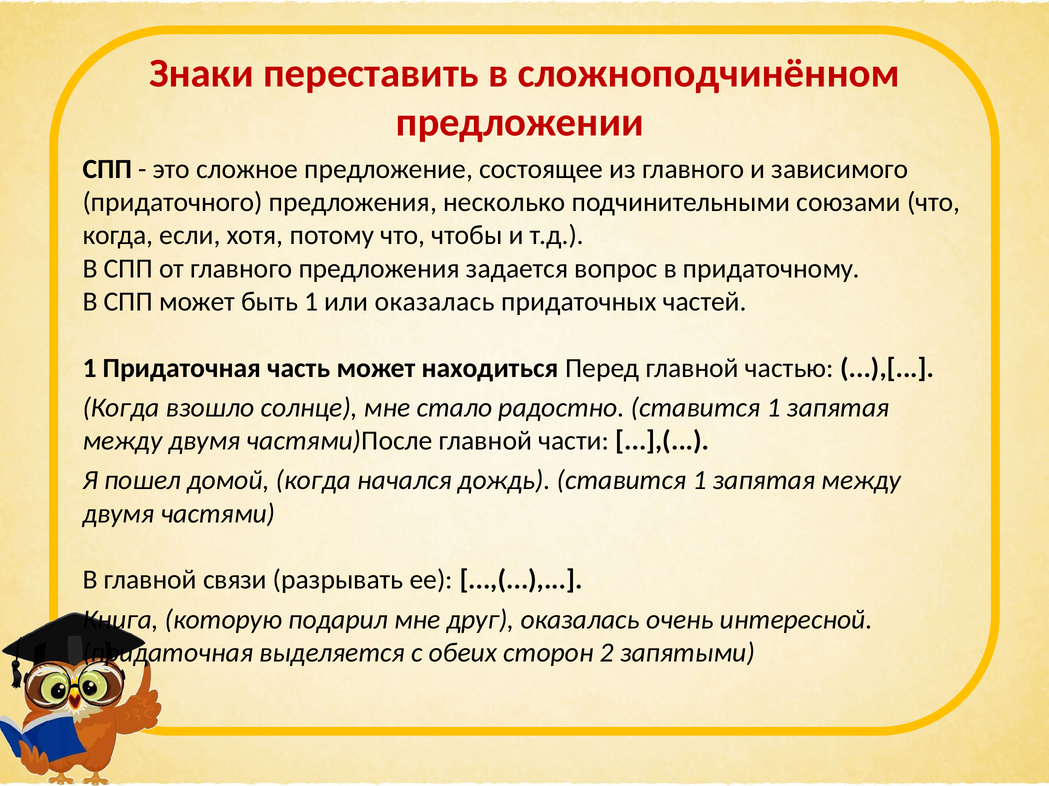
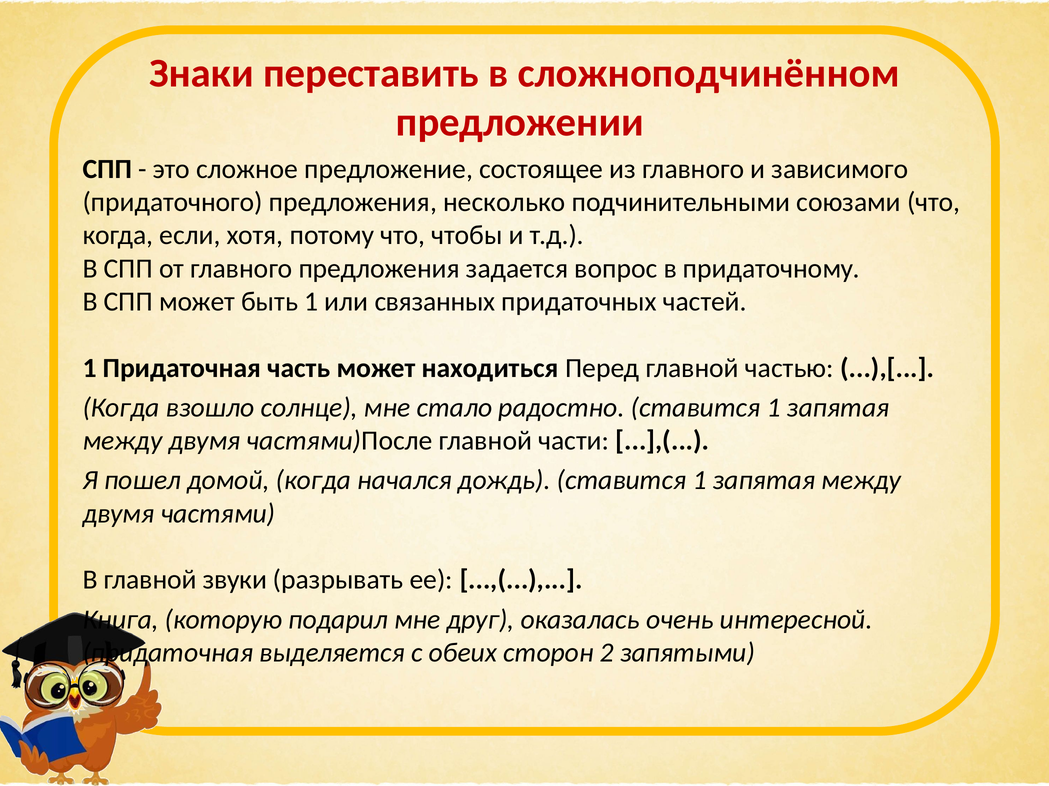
или оказалась: оказалась -> связанных
связи: связи -> звуки
